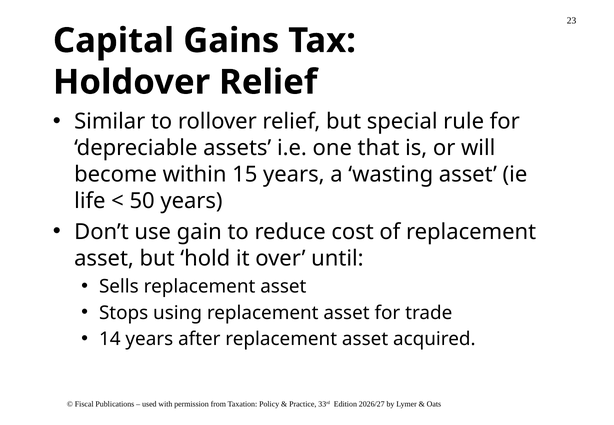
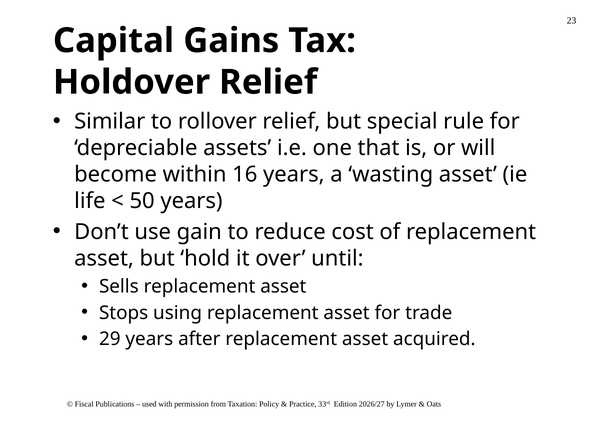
15: 15 -> 16
14: 14 -> 29
